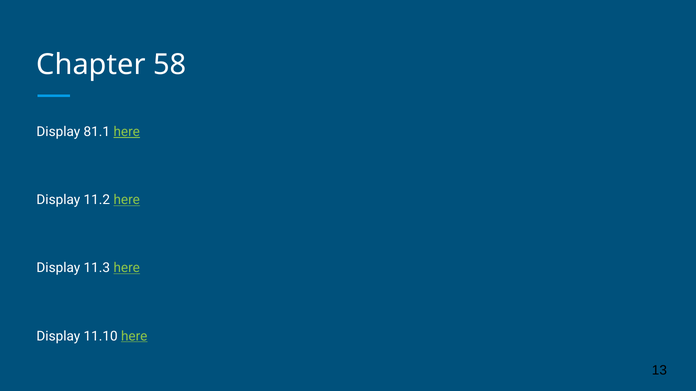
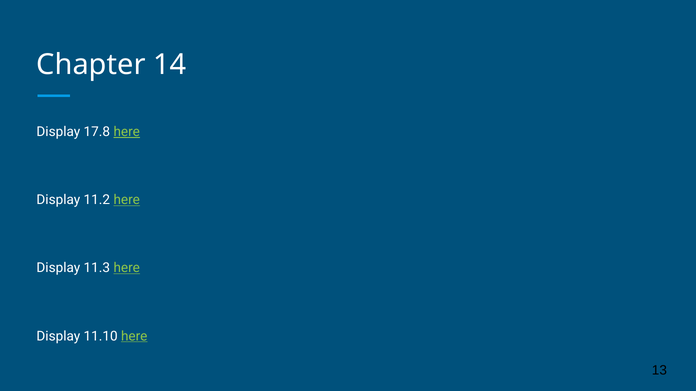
58: 58 -> 14
81.1: 81.1 -> 17.8
